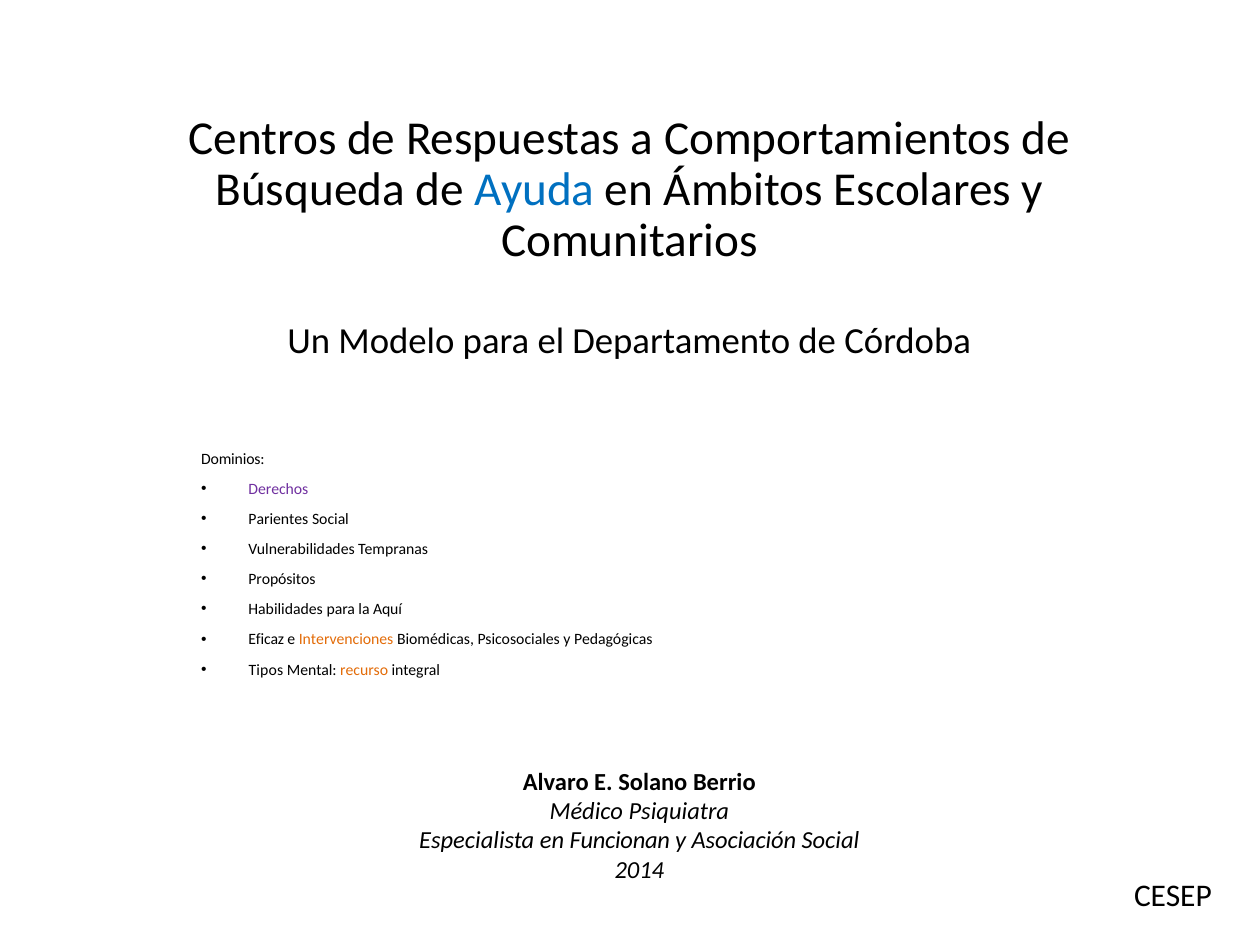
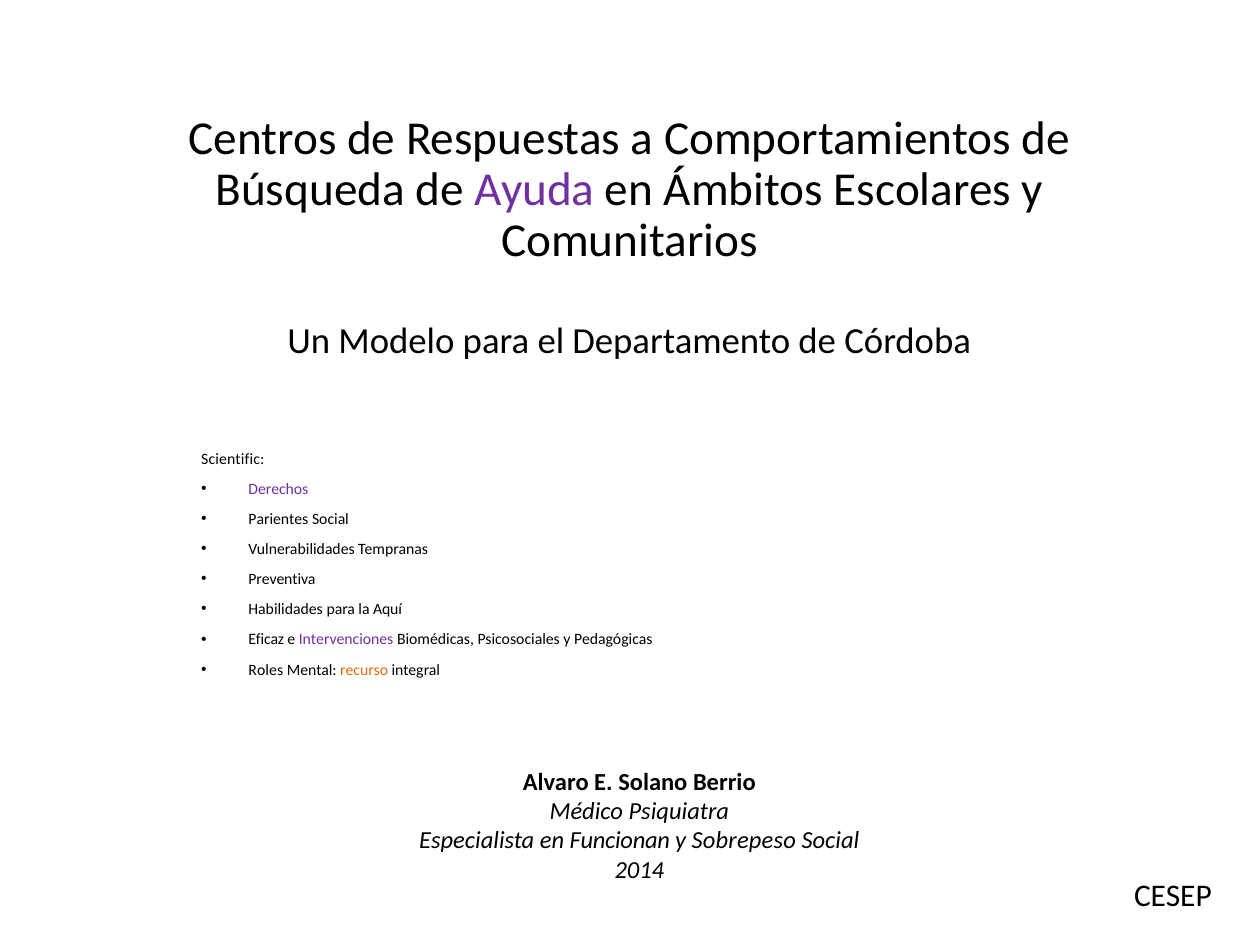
Ayuda colour: blue -> purple
Dominios: Dominios -> Scientific
Propósitos: Propósitos -> Preventiva
Intervenciones colour: orange -> purple
Tipos: Tipos -> Roles
Asociación: Asociación -> Sobrepeso
